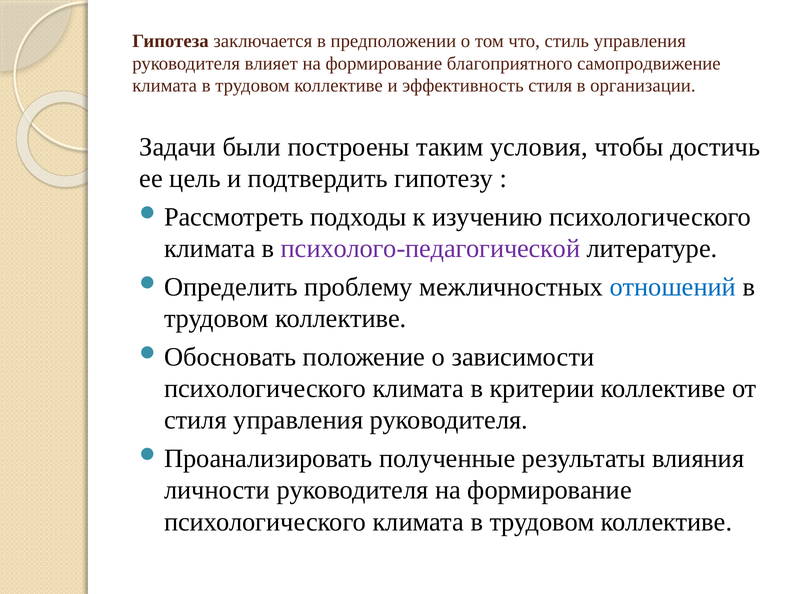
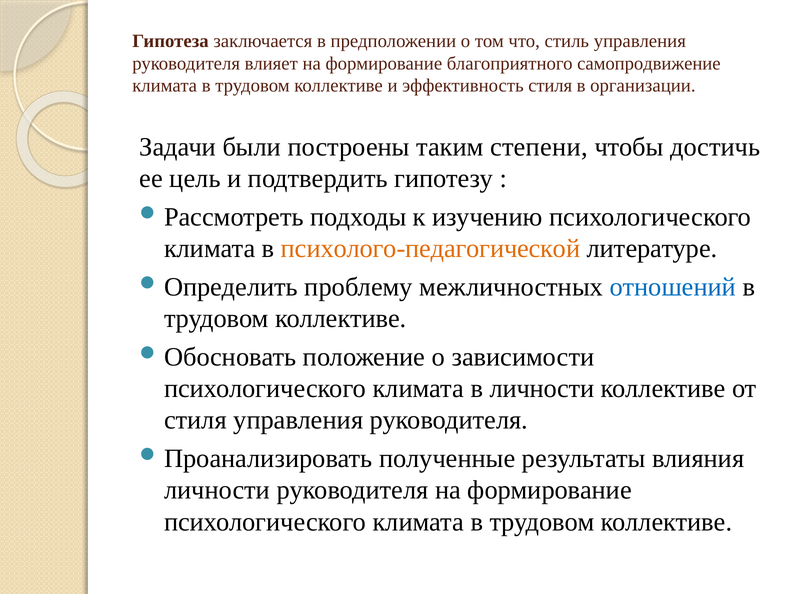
условия: условия -> степени
психолого-педагогической colour: purple -> orange
в критерии: критерии -> личности
